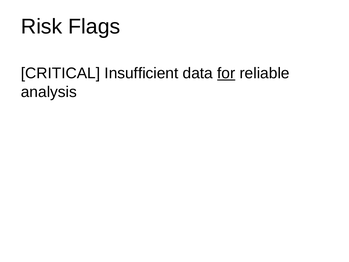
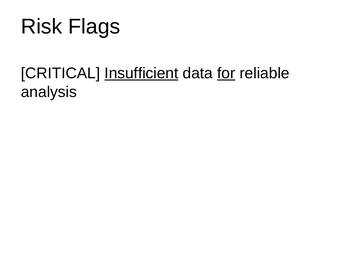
Insufficient underline: none -> present
